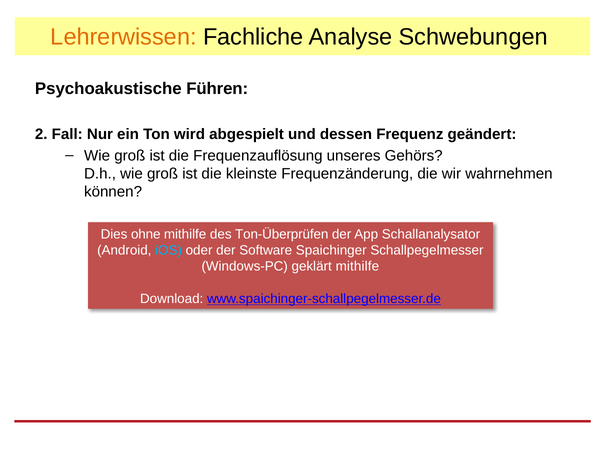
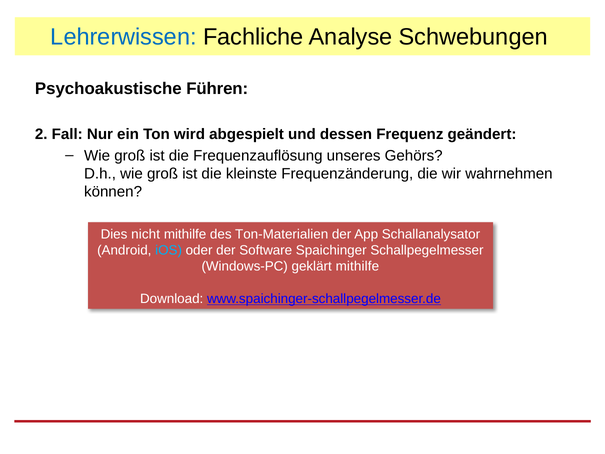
Lehrerwissen colour: orange -> blue
ohne: ohne -> nicht
Ton-Überprüfen: Ton-Überprüfen -> Ton-Materialien
